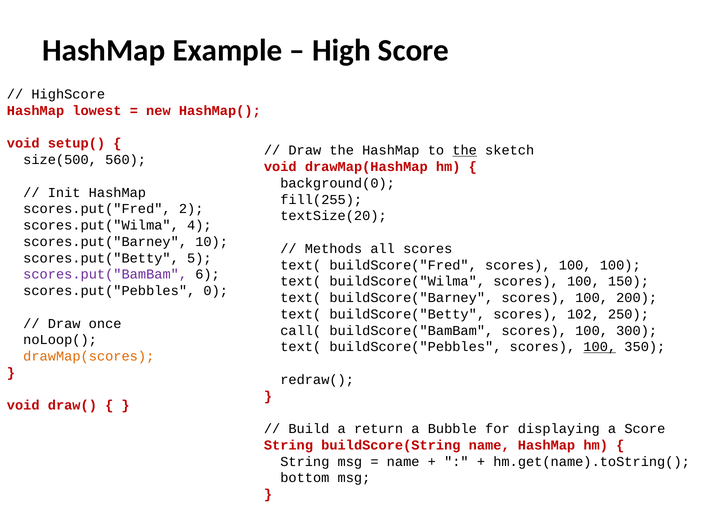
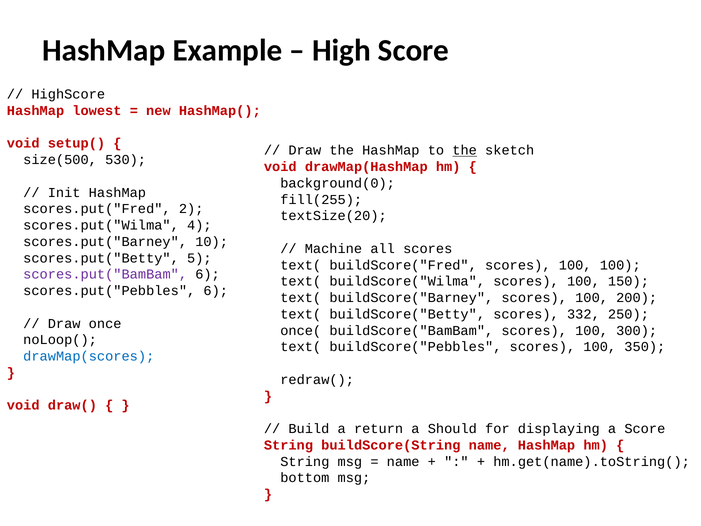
560: 560 -> 530
Methods: Methods -> Machine
scores.put("Pebbles 0: 0 -> 6
102: 102 -> 332
call(: call( -> once(
100 at (600, 347) underline: present -> none
drawMap(scores colour: orange -> blue
Bubble: Bubble -> Should
